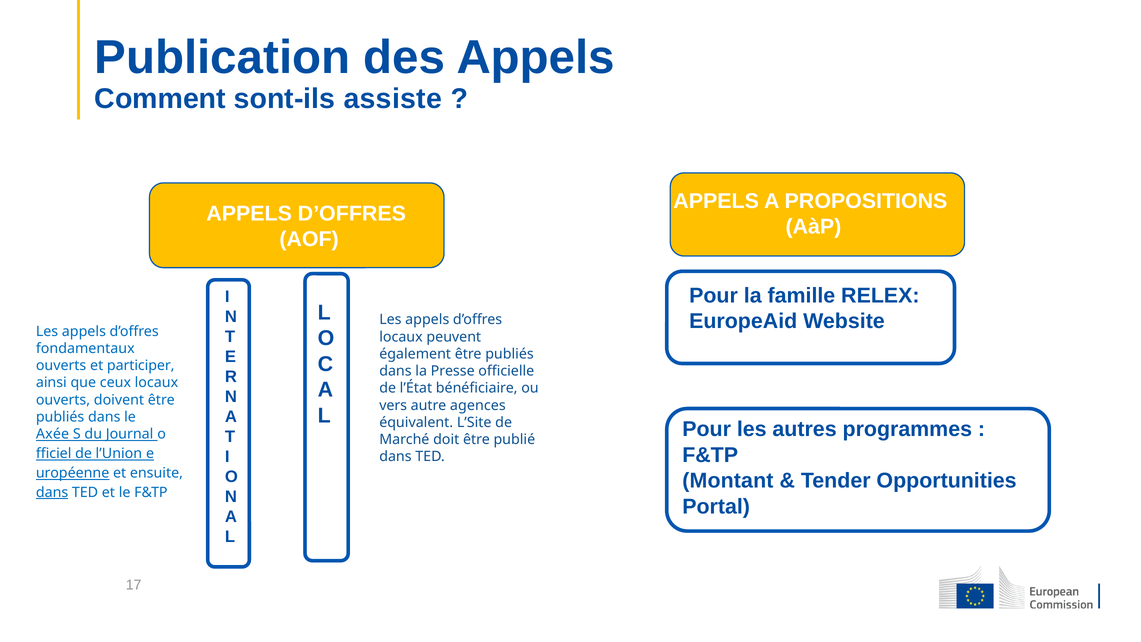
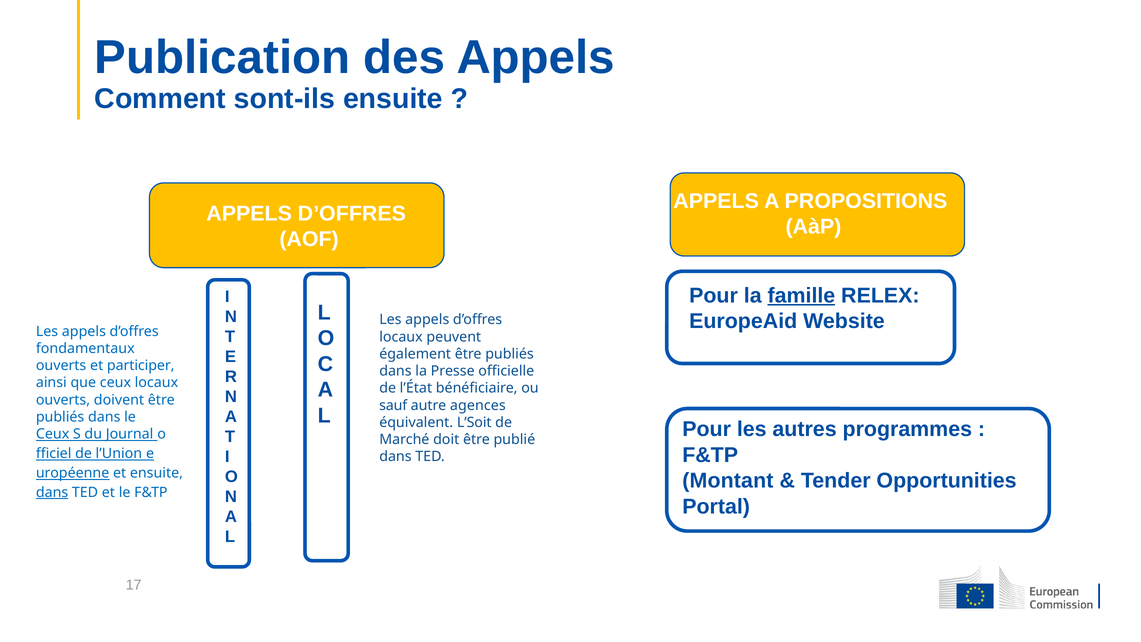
sont-ils assiste: assiste -> ensuite
famille underline: none -> present
vers: vers -> sauf
L’Site: L’Site -> L’Soit
Axée at (53, 434): Axée -> Ceux
